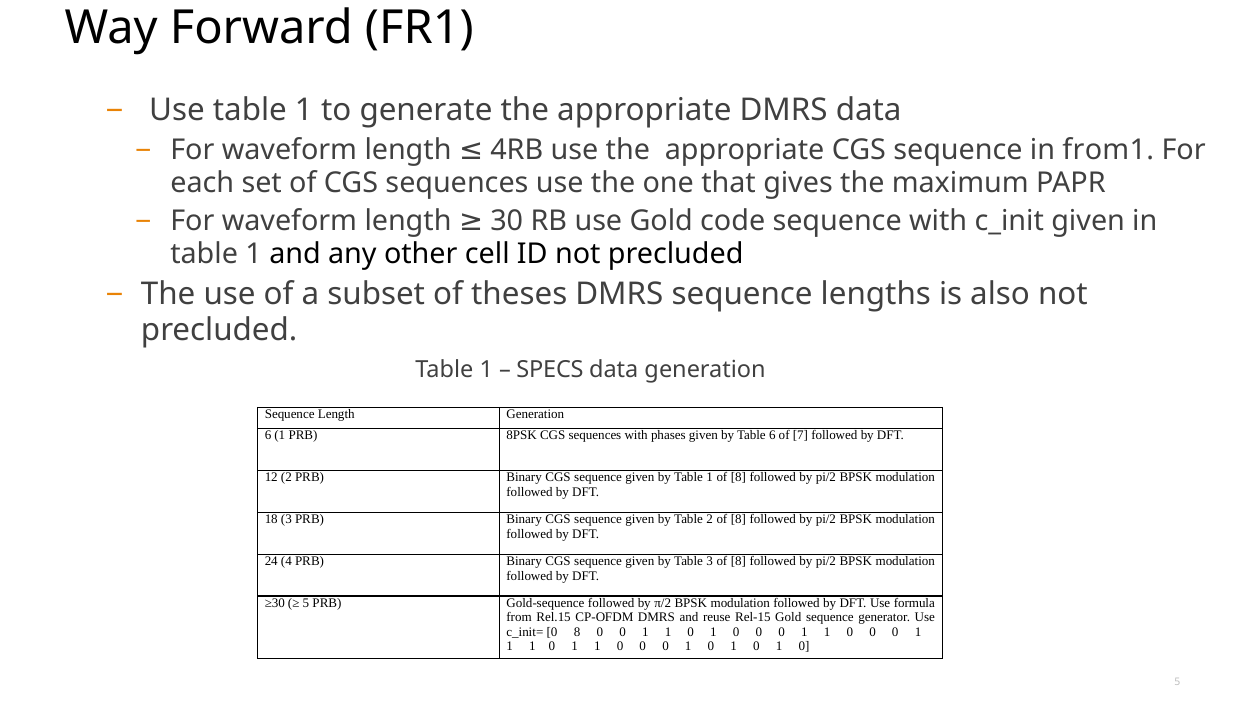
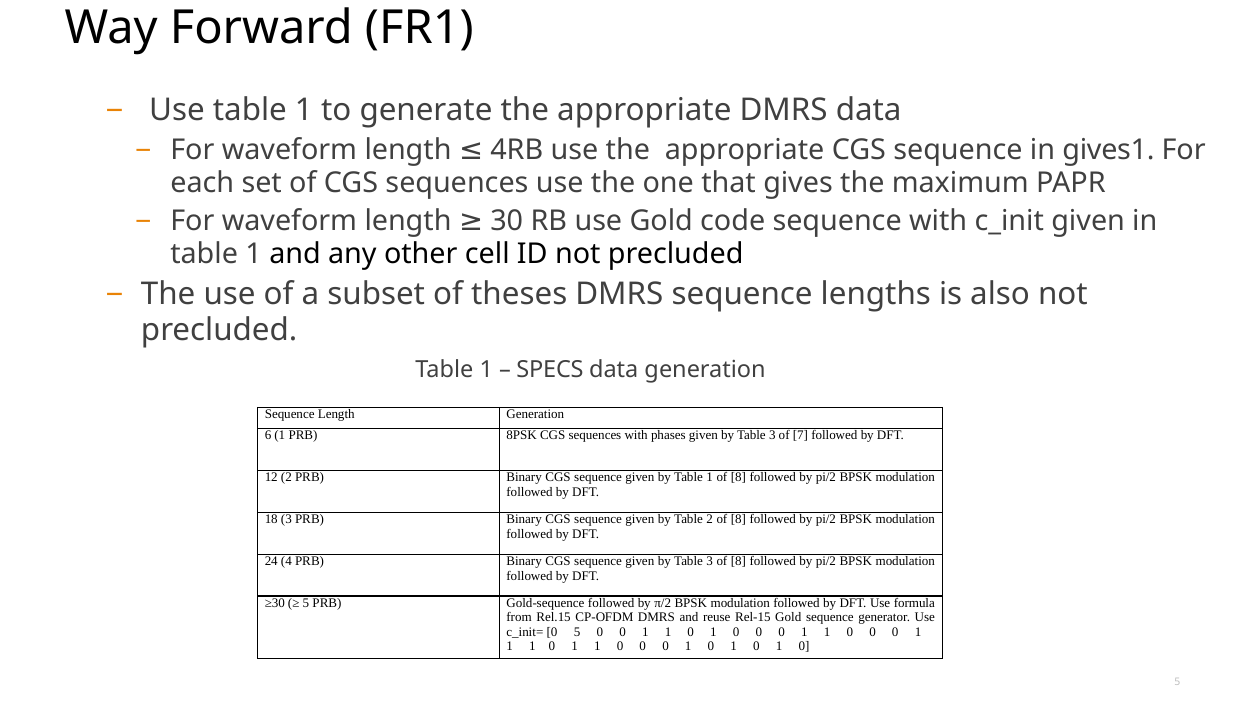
from1: from1 -> gives1
6 at (772, 436): 6 -> 3
0 8: 8 -> 5
